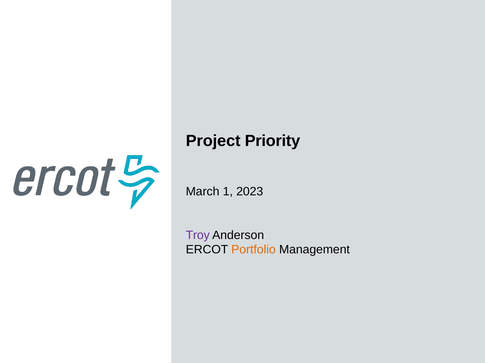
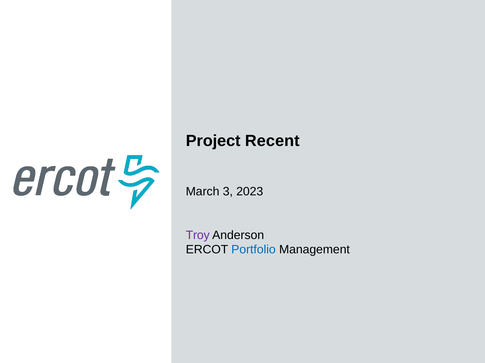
Priority: Priority -> Recent
1: 1 -> 3
Portfolio colour: orange -> blue
